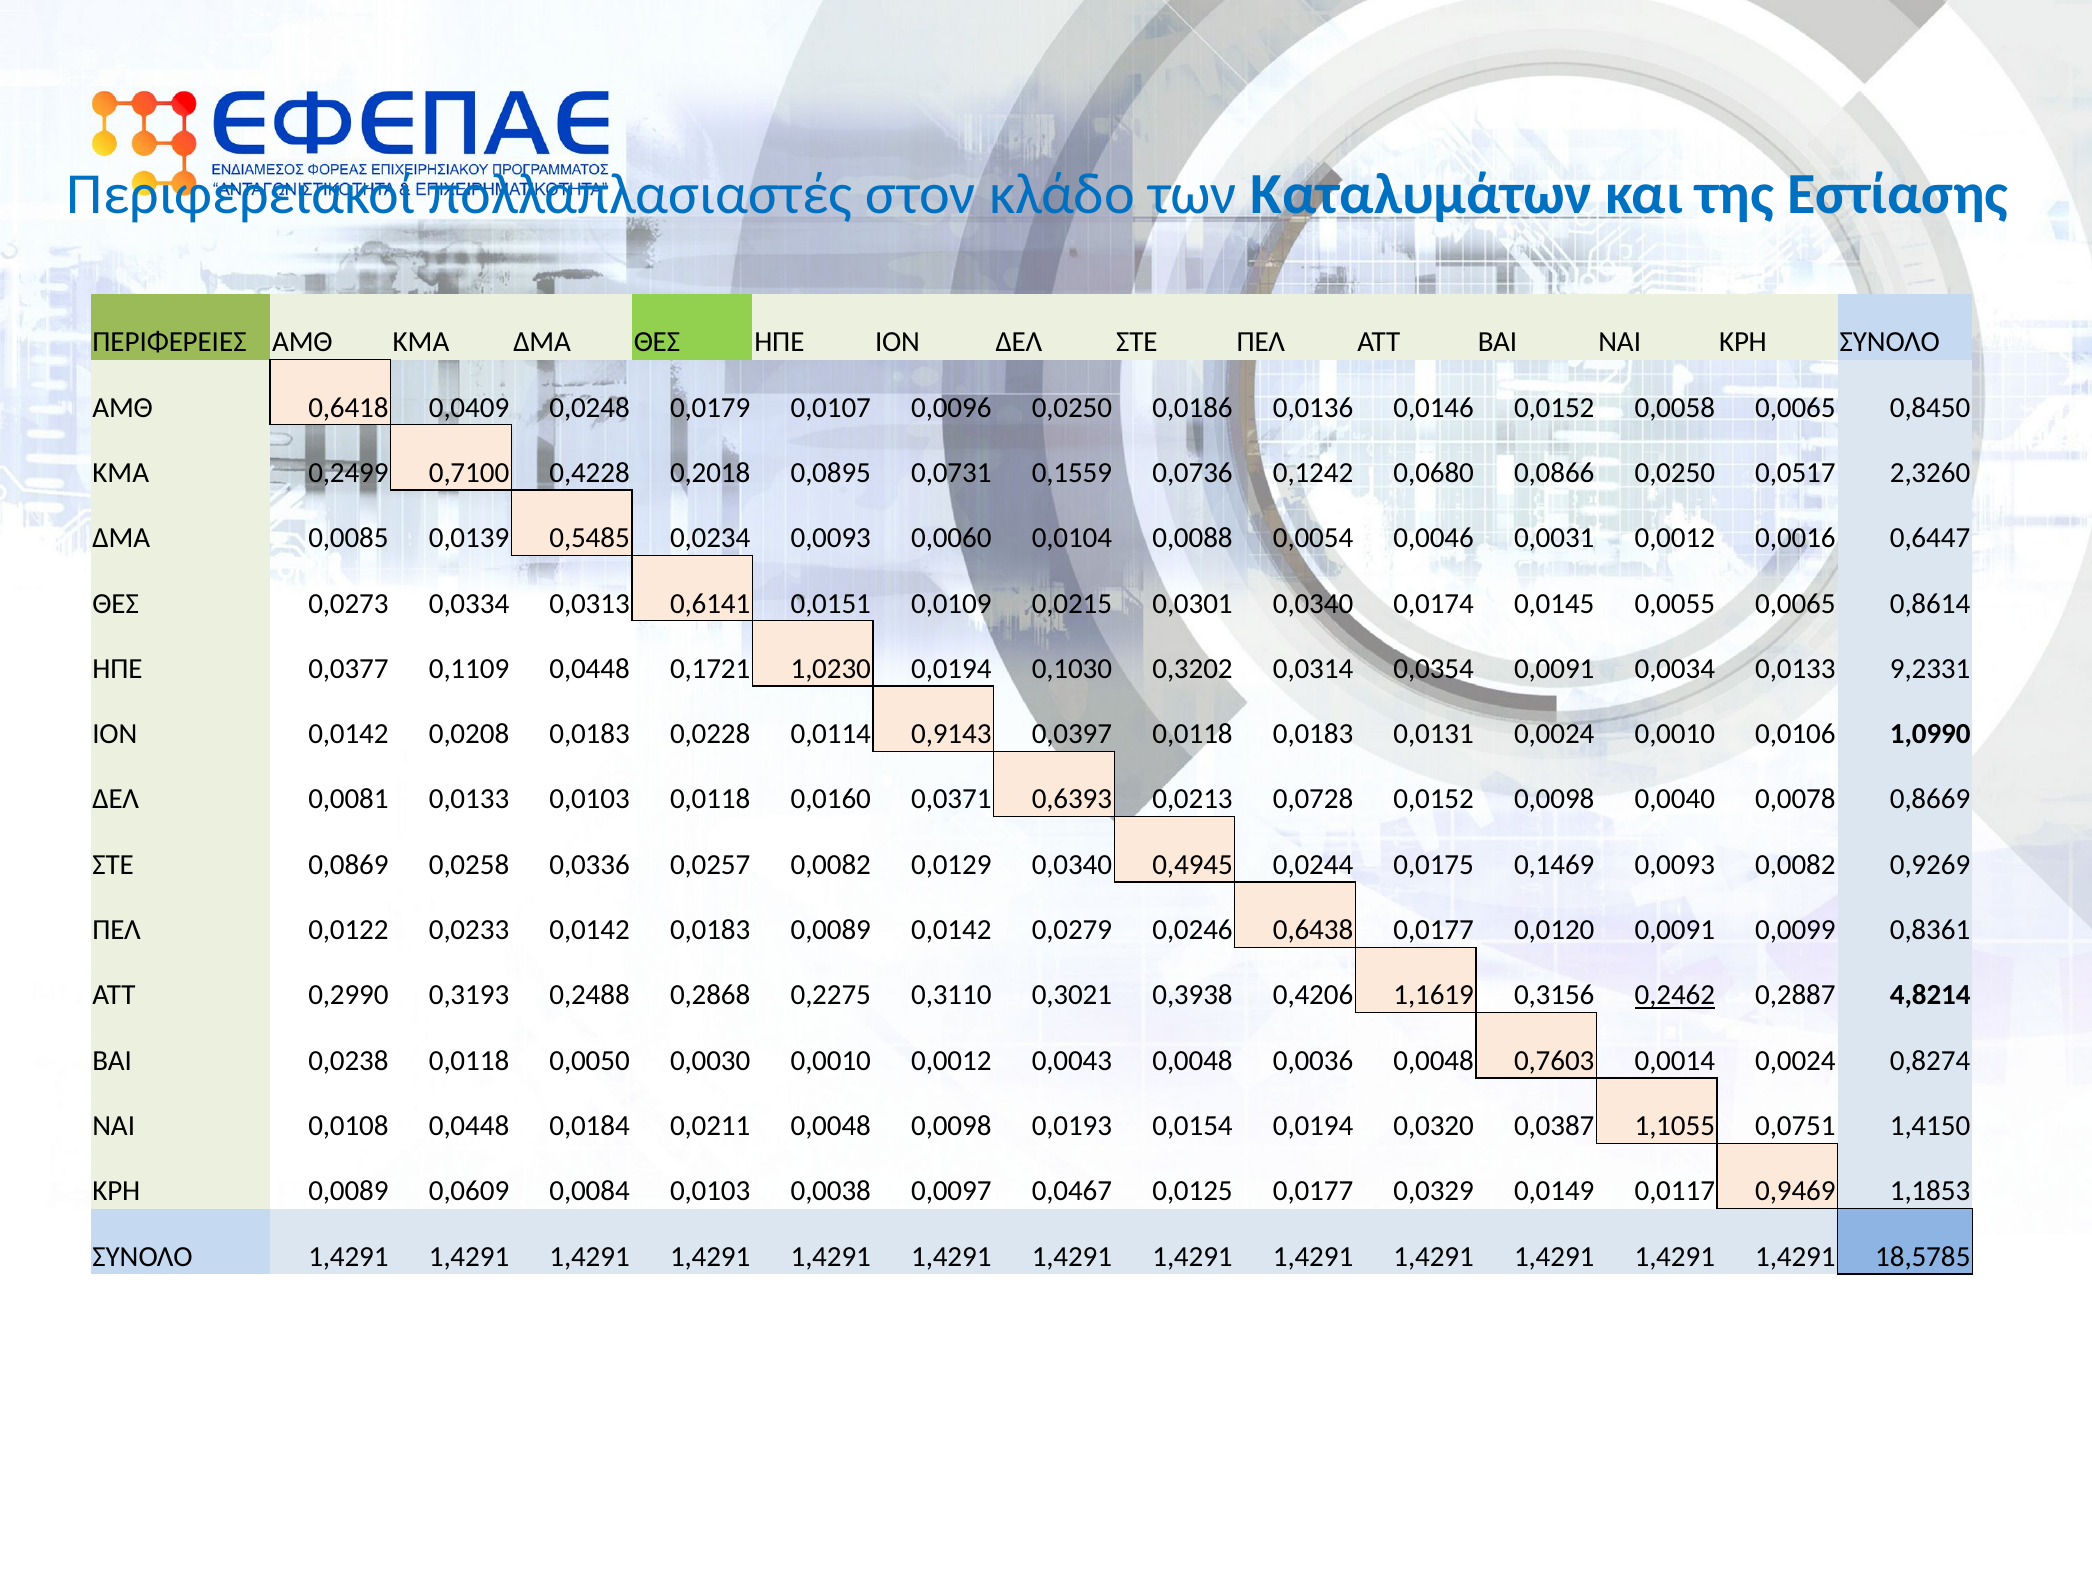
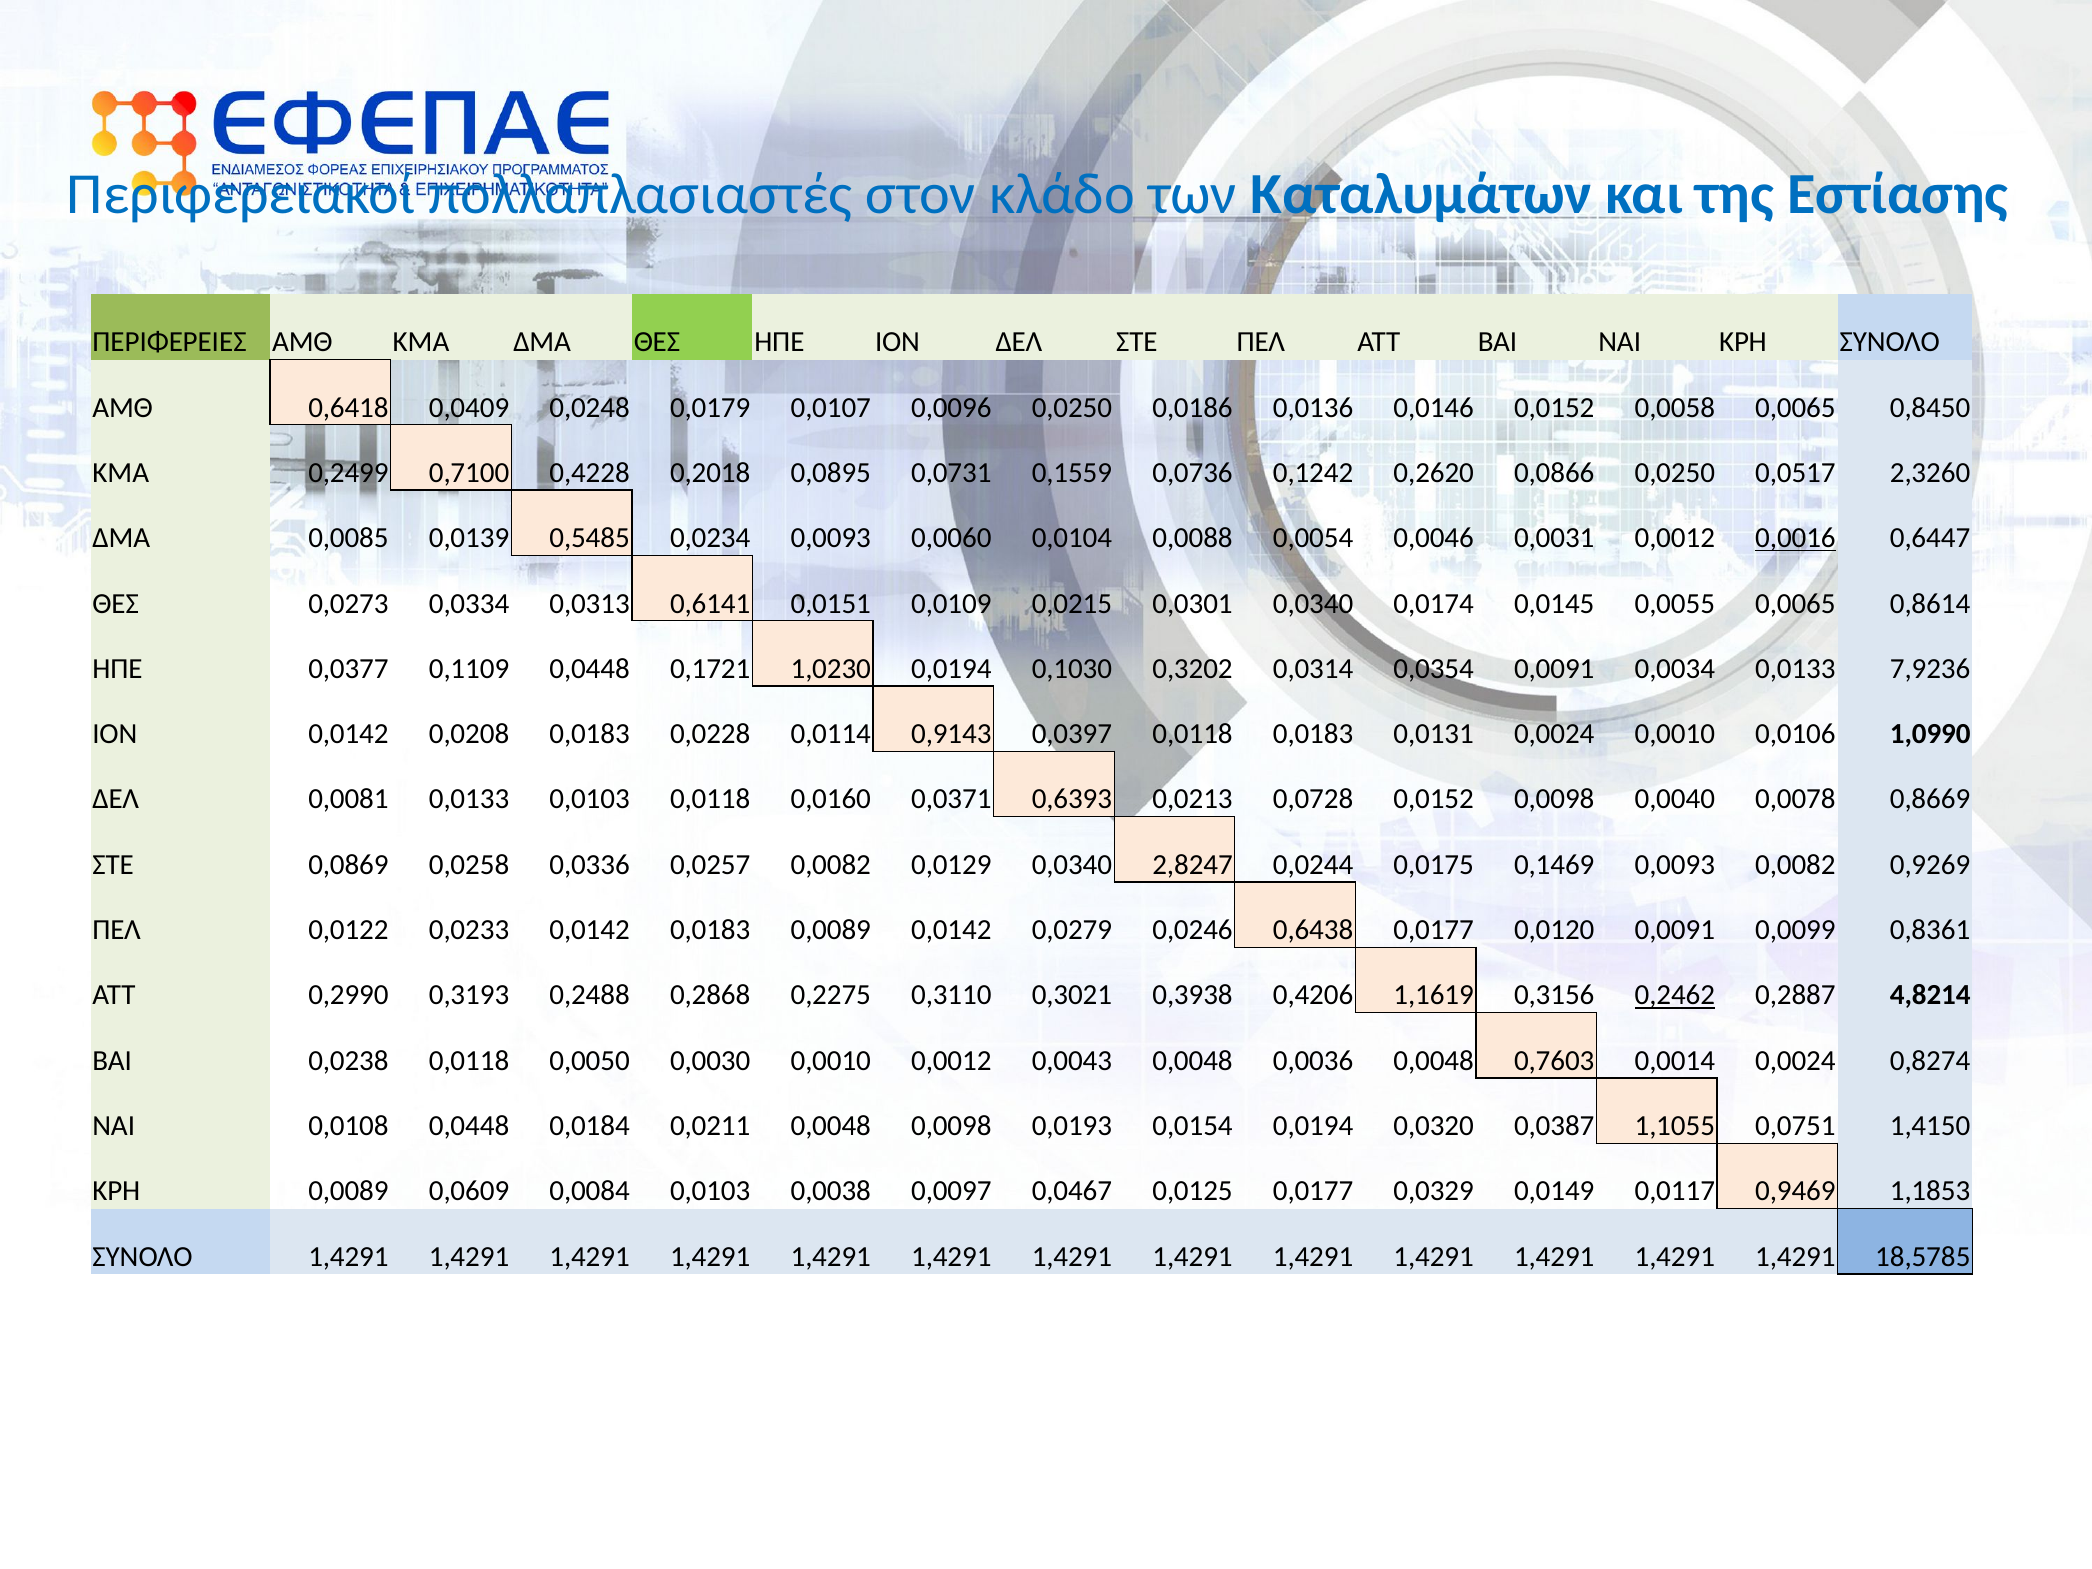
0,0680: 0,0680 -> 0,2620
0,0016 underline: none -> present
9,2331: 9,2331 -> 7,9236
0,4945: 0,4945 -> 2,8247
